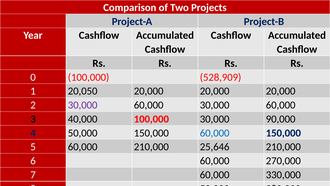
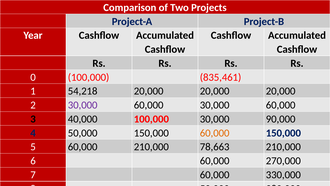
528,909: 528,909 -> 835,461
20,050: 20,050 -> 54,218
60,000 at (215, 133) colour: blue -> orange
25,646: 25,646 -> 78,663
